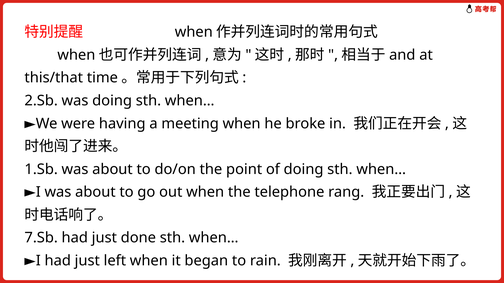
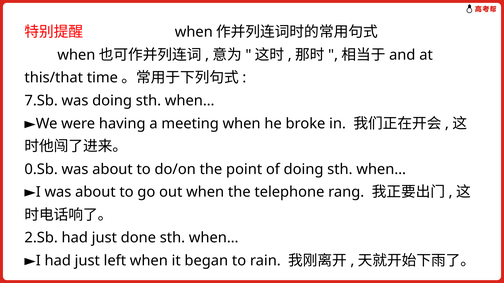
2.Sb: 2.Sb -> 7.Sb
1.Sb: 1.Sb -> 0.Sb
7.Sb: 7.Sb -> 2.Sb
